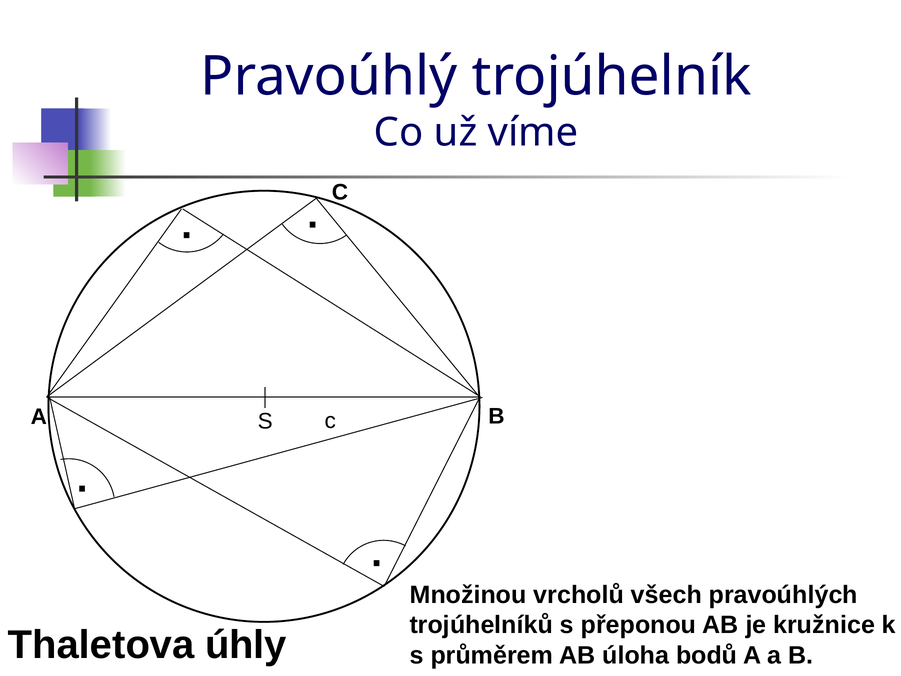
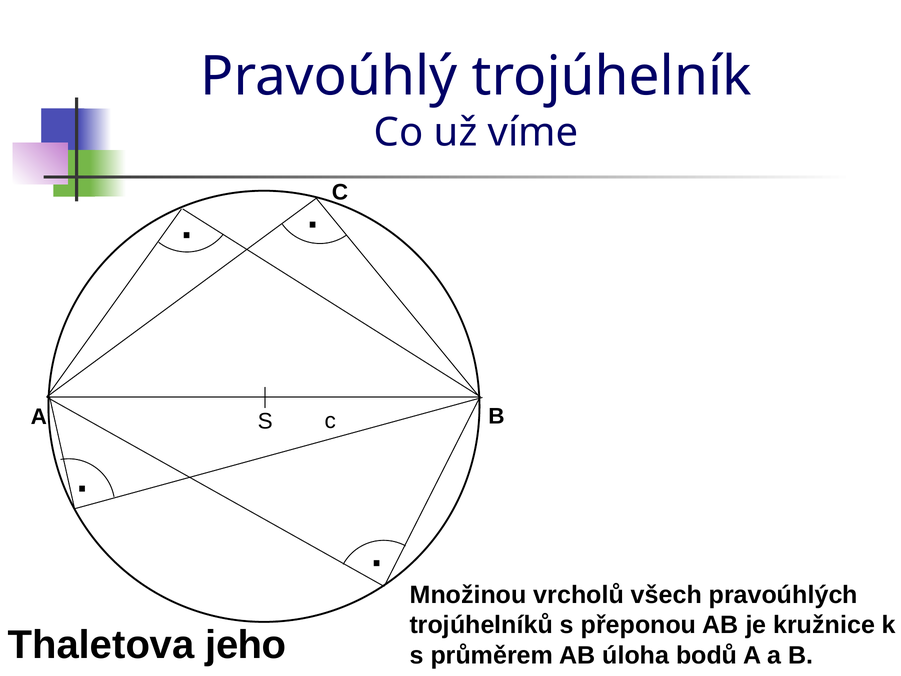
úhly: úhly -> jeho
